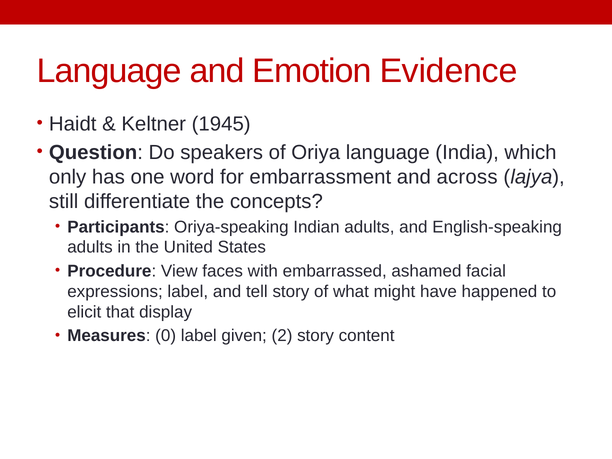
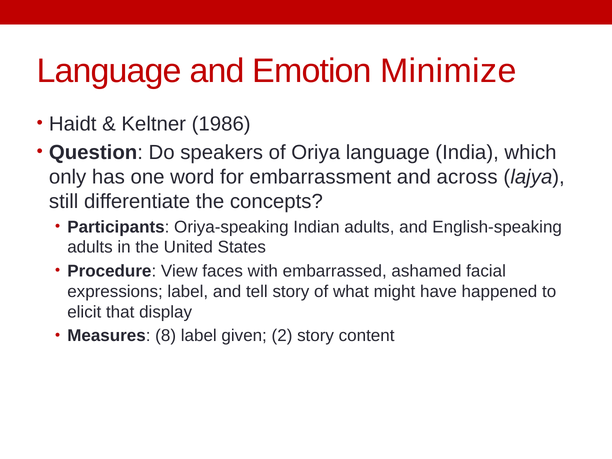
Evidence: Evidence -> Minimize
1945: 1945 -> 1986
0: 0 -> 8
